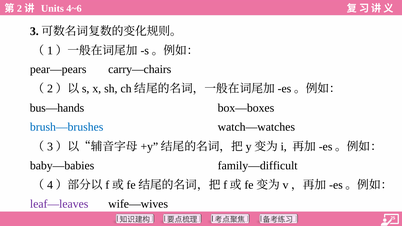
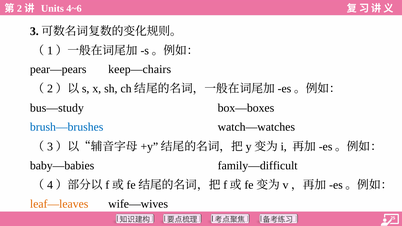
carry—chairs: carry—chairs -> keep—chairs
bus—hands: bus—hands -> bus—study
leaf—leaves colour: purple -> orange
